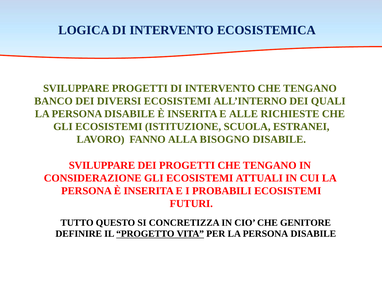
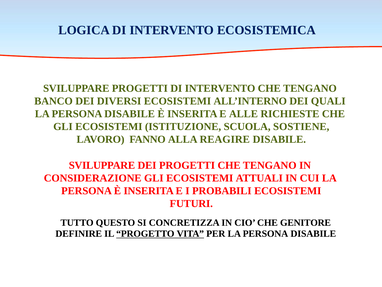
ESTRANEI: ESTRANEI -> SOSTIENE
BISOGNO: BISOGNO -> REAGIRE
